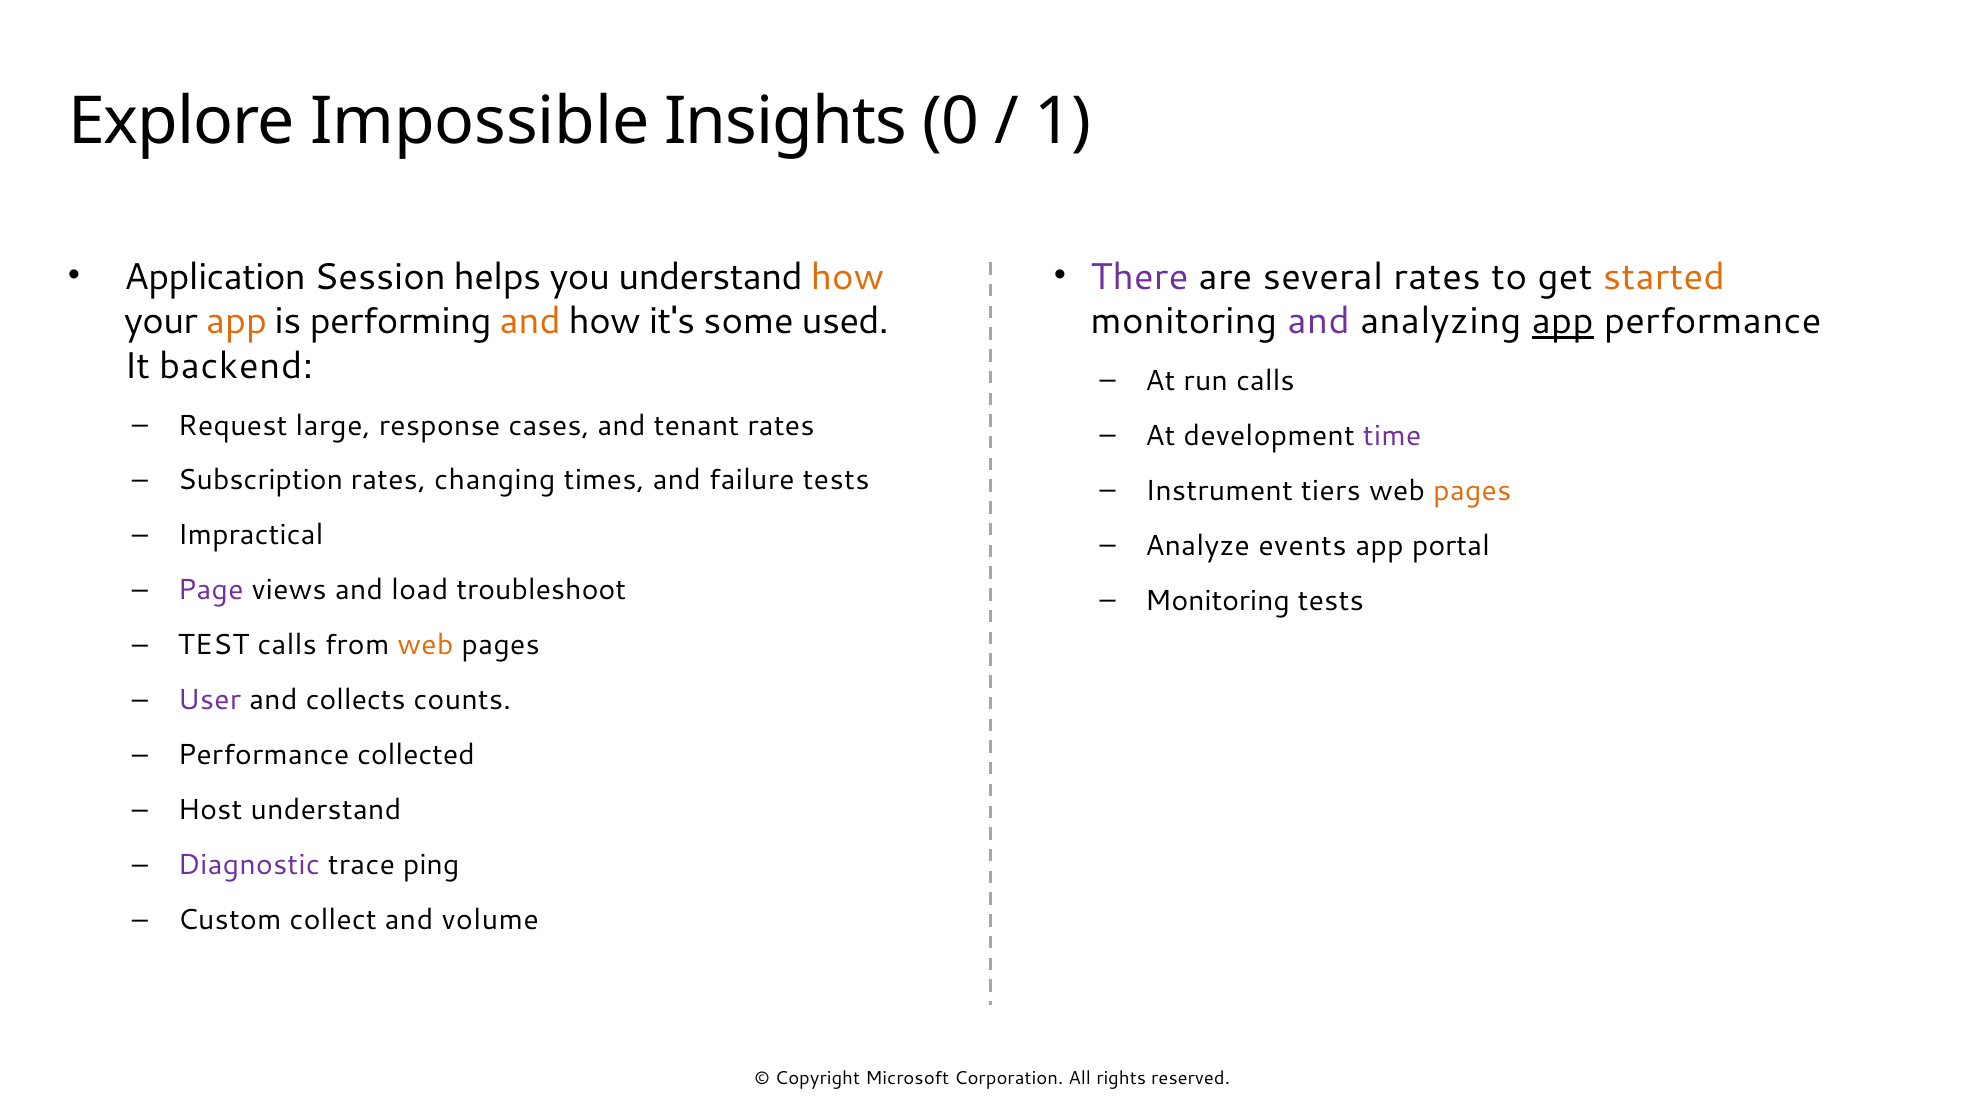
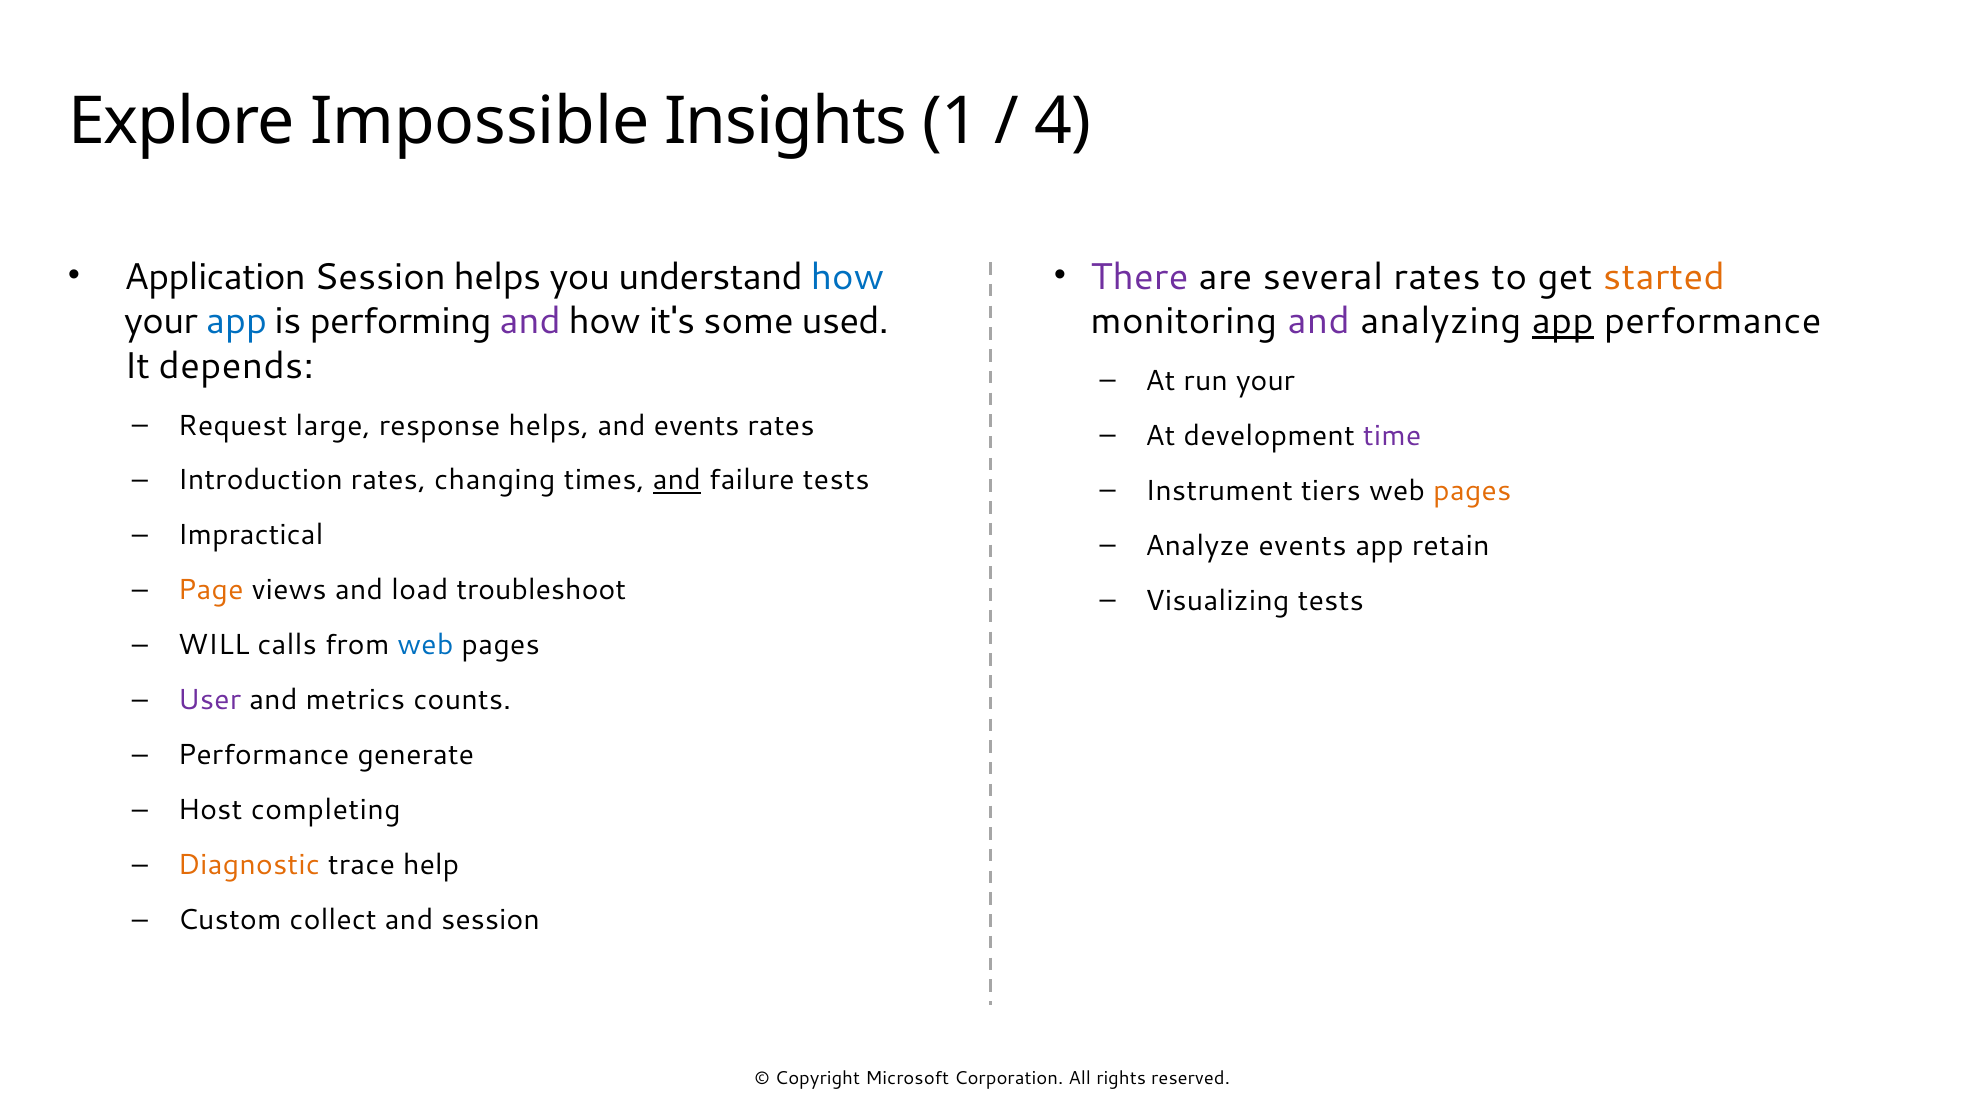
0: 0 -> 1
1: 1 -> 4
how at (847, 277) colour: orange -> blue
app at (236, 322) colour: orange -> blue
and at (530, 322) colour: orange -> purple
backend: backend -> depends
run calls: calls -> your
response cases: cases -> helps
and tenant: tenant -> events
Subscription: Subscription -> Introduction
and at (677, 480) underline: none -> present
portal: portal -> retain
Page colour: purple -> orange
Monitoring at (1217, 601): Monitoring -> Visualizing
TEST: TEST -> WILL
web at (425, 645) colour: orange -> blue
collects: collects -> metrics
collected: collected -> generate
Host understand: understand -> completing
Diagnostic colour: purple -> orange
ping: ping -> help
and volume: volume -> session
